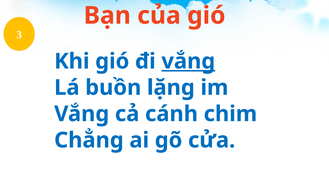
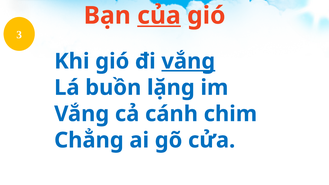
của underline: none -> present
